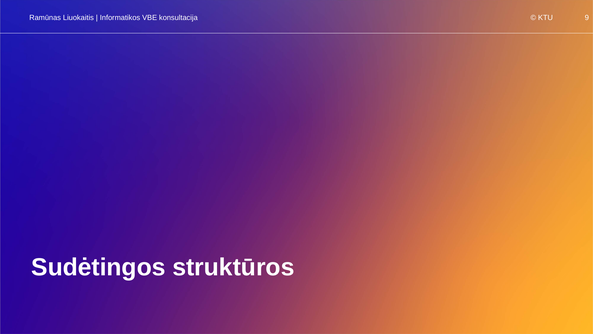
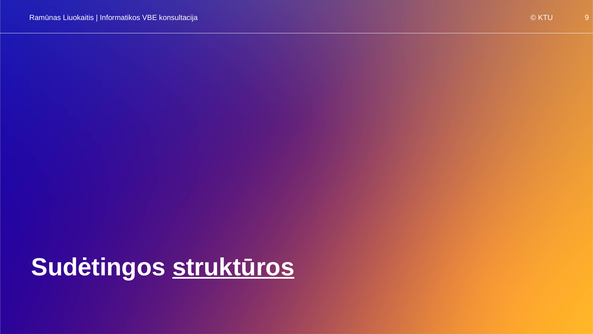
struktūros underline: none -> present
